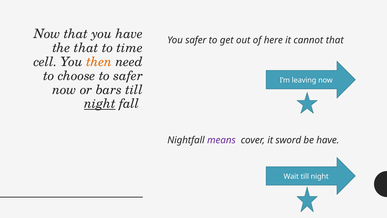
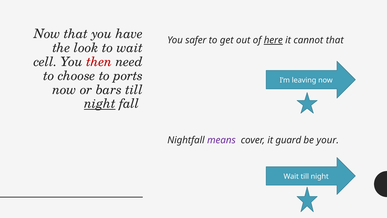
here underline: none -> present
the that: that -> look
to time: time -> wait
then colour: orange -> red
to safer: safer -> ports
sword: sword -> guard
be have: have -> your
